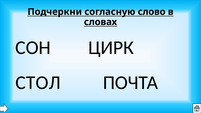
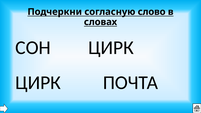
СТОЛ at (38, 83): СТОЛ -> ЦИРК
